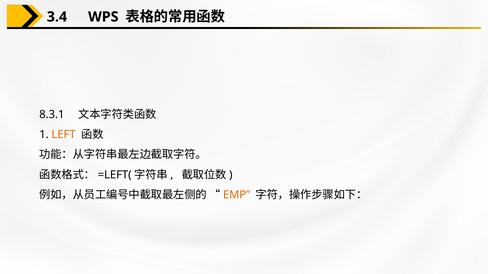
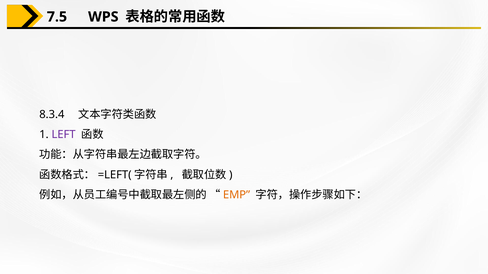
3.4: 3.4 -> 7.5
8.3.1: 8.3.1 -> 8.3.4
LEFT colour: orange -> purple
